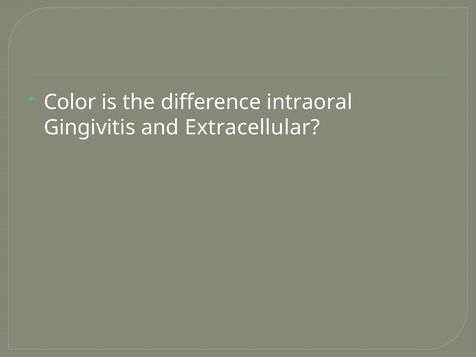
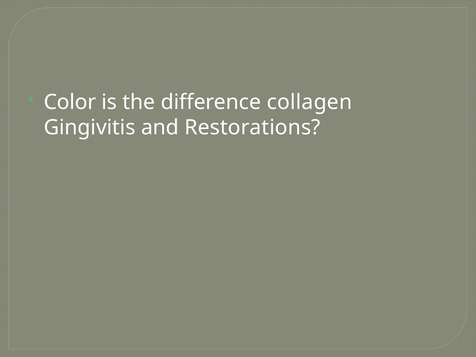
intraoral: intraoral -> collagen
Extracellular: Extracellular -> Restorations
